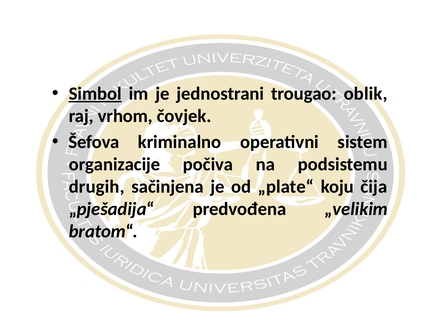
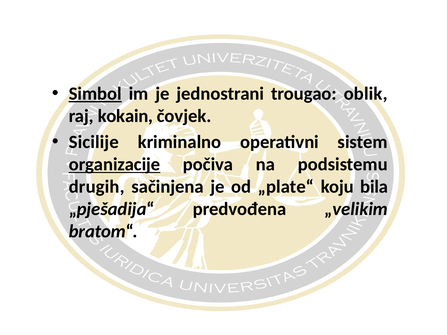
vrhom: vrhom -> kokain
Šefova: Šefova -> Sicilije
organizacije underline: none -> present
čija: čija -> bila
